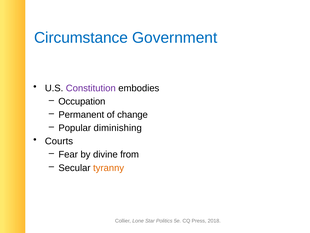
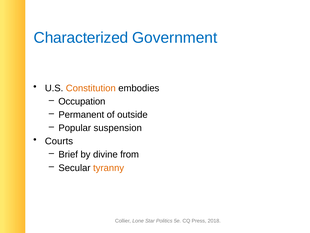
Circumstance: Circumstance -> Characterized
Constitution colour: purple -> orange
change: change -> outside
diminishing: diminishing -> suspension
Fear: Fear -> Brief
